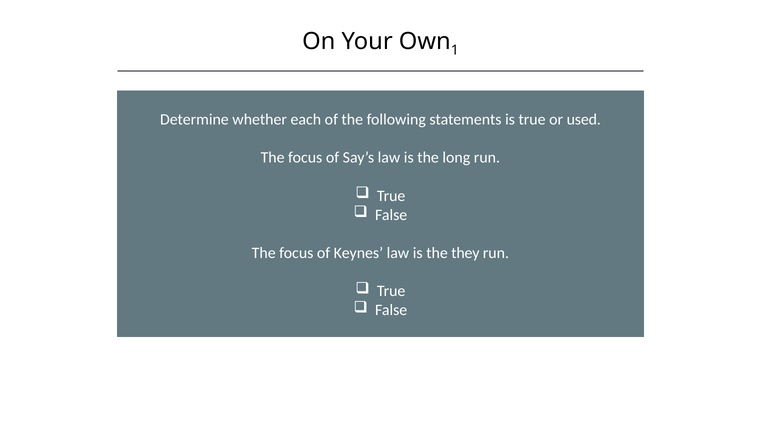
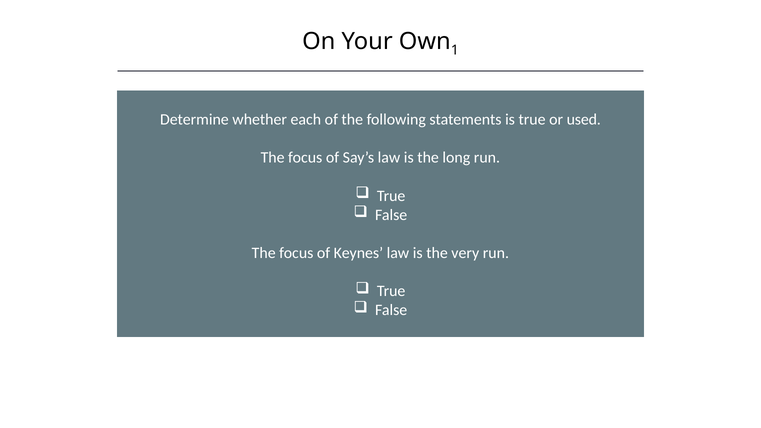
they: they -> very
